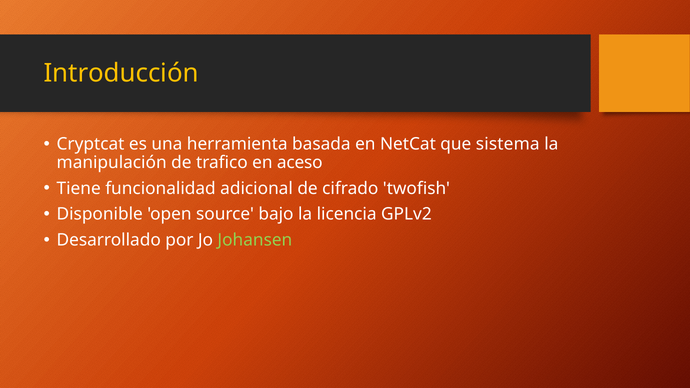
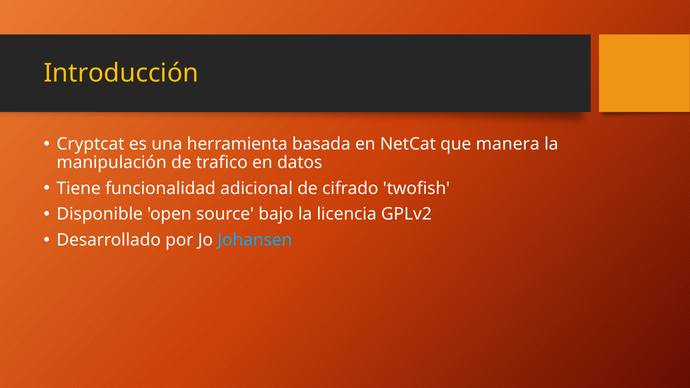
sistema: sistema -> manera
aceso: aceso -> datos
Johansen colour: light green -> light blue
